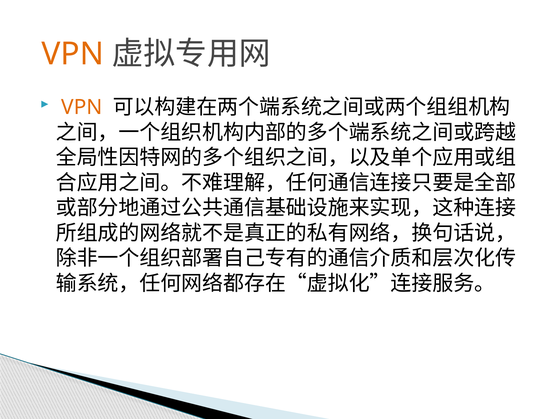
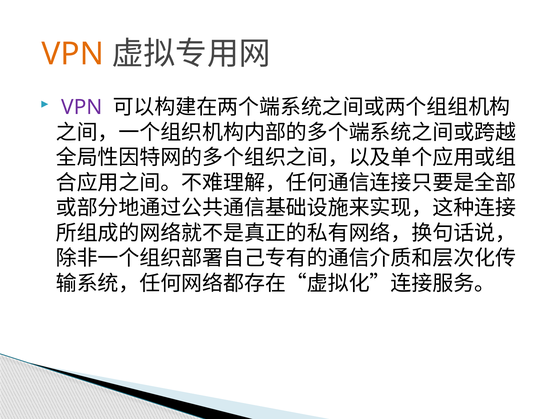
VPN at (82, 107) colour: orange -> purple
